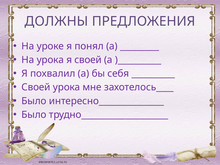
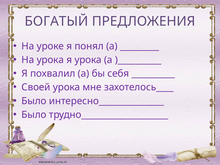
ДОЛЖНЫ: ДОЛЖНЫ -> БОГАТЫЙ
я своей: своей -> урока
